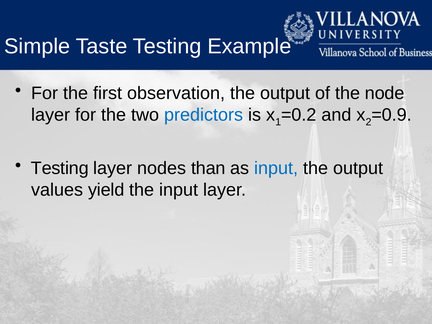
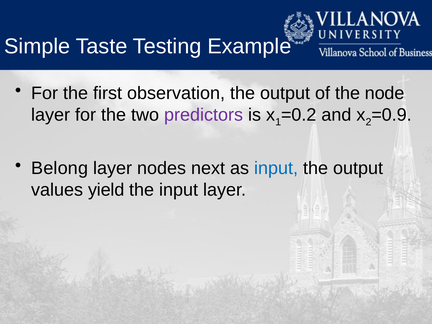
predictors colour: blue -> purple
Testing at (60, 168): Testing -> Belong
than: than -> next
